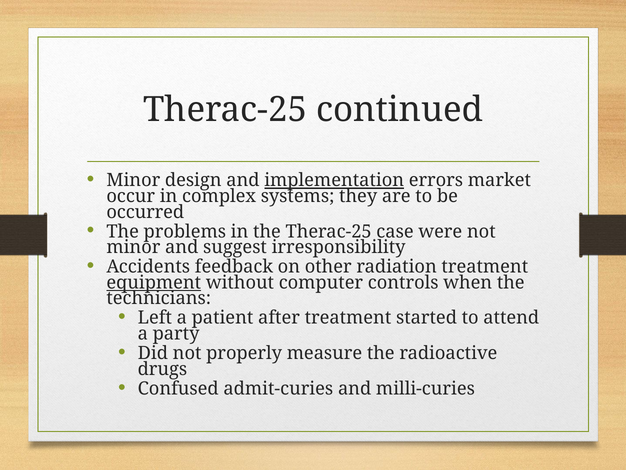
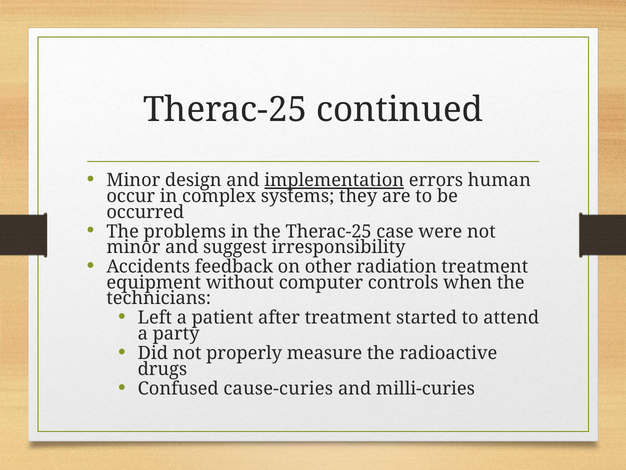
market: market -> human
equipment underline: present -> none
admit-curies: admit-curies -> cause-curies
